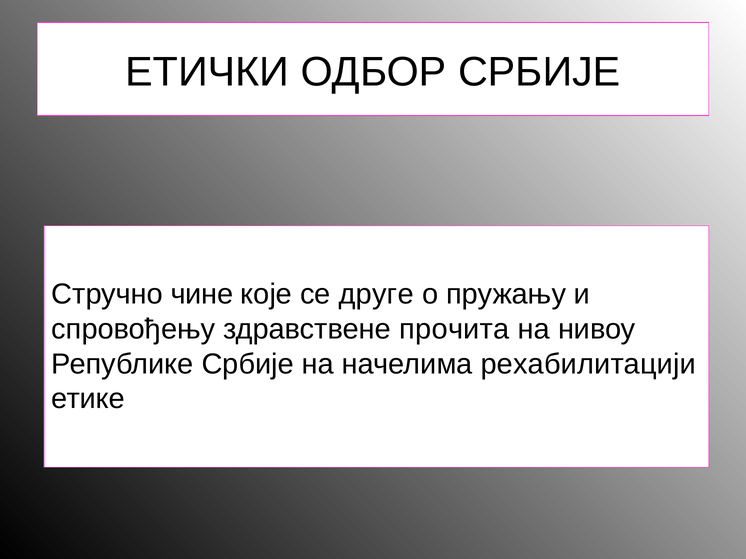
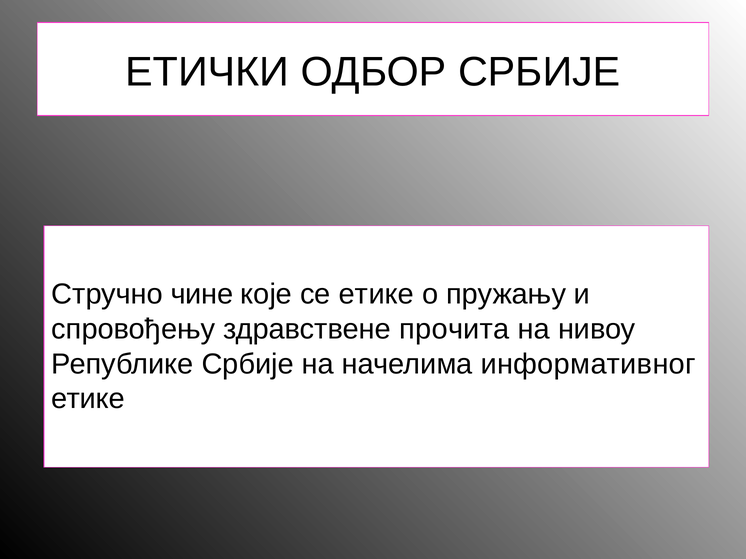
се друге: друге -> етике
рехабилитацији: рехабилитацији -> информативног
